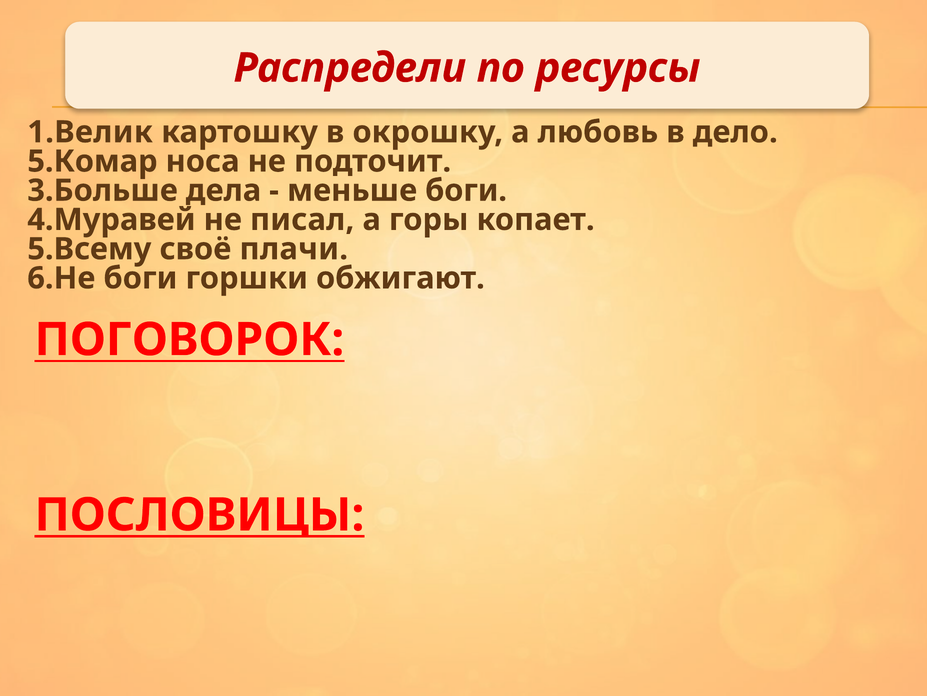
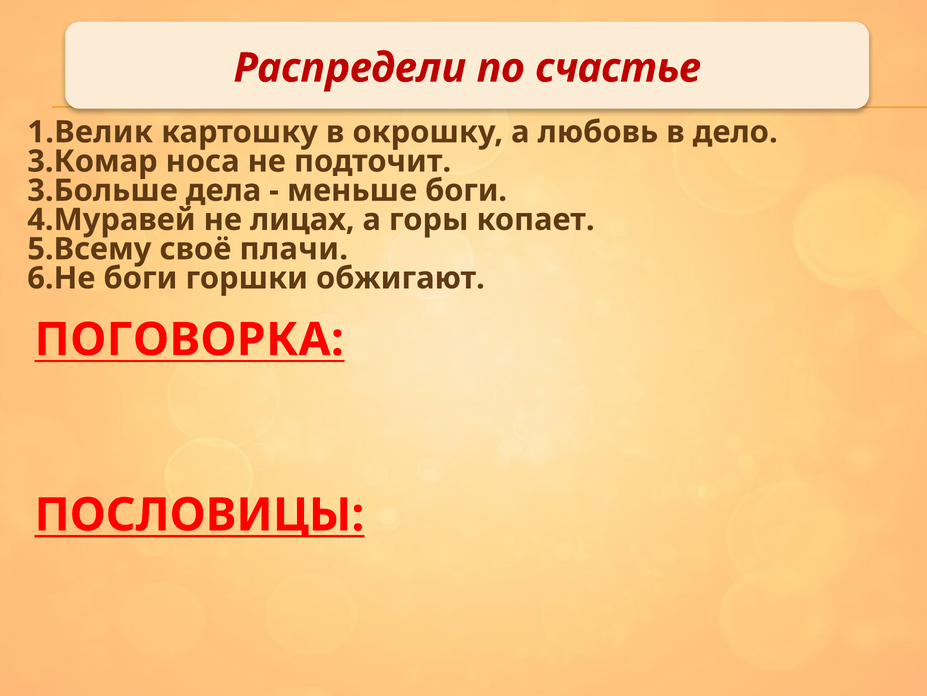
ресурсы: ресурсы -> счастье
5.Комар: 5.Комар -> 3.Комар
писал: писал -> лицах
ПОГОВОРОК: ПОГОВОРОК -> ПОГОВОРКА
